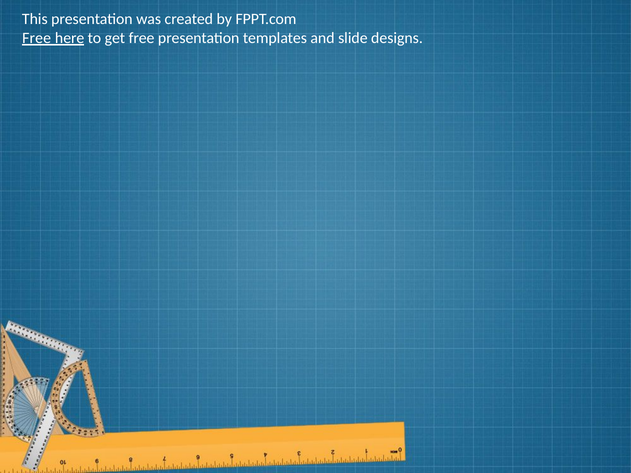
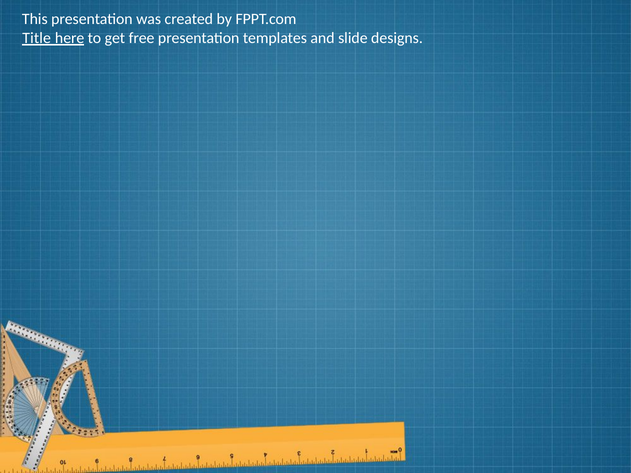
Free at (37, 38): Free -> Title
